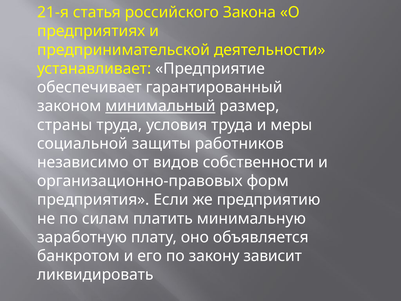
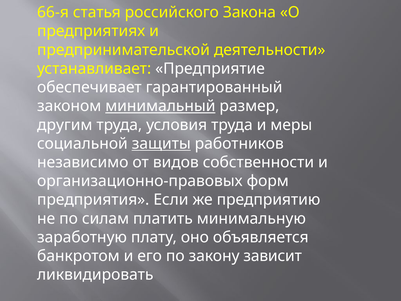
21-я: 21-я -> 66-я
страны: страны -> другим
защиты underline: none -> present
